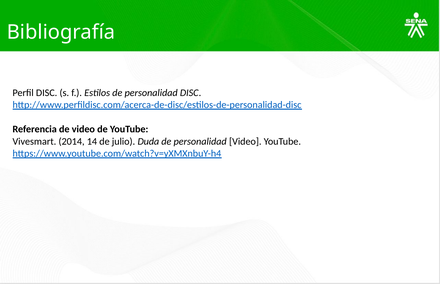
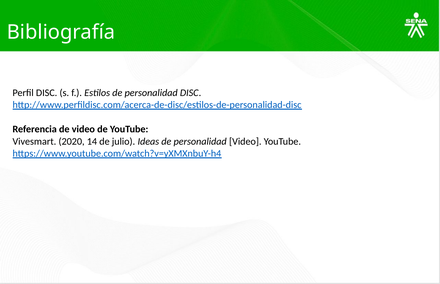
2014: 2014 -> 2020
Duda: Duda -> Ideas
